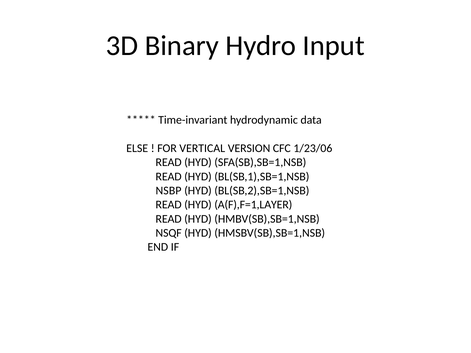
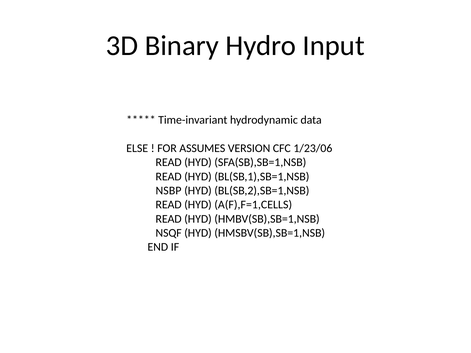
VERTICAL: VERTICAL -> ASSUMES
A(F),F=1,LAYER: A(F),F=1,LAYER -> A(F),F=1,CELLS
